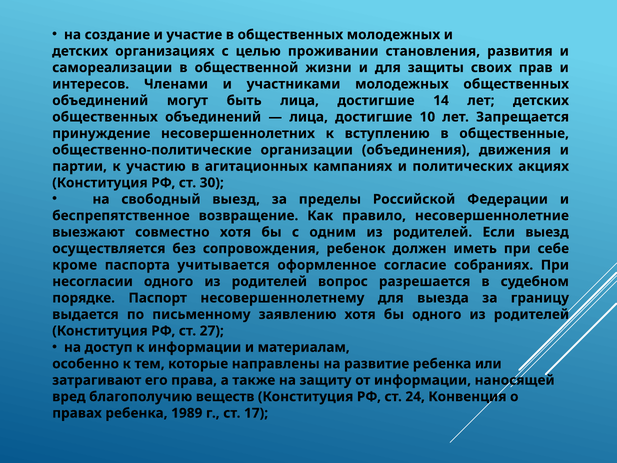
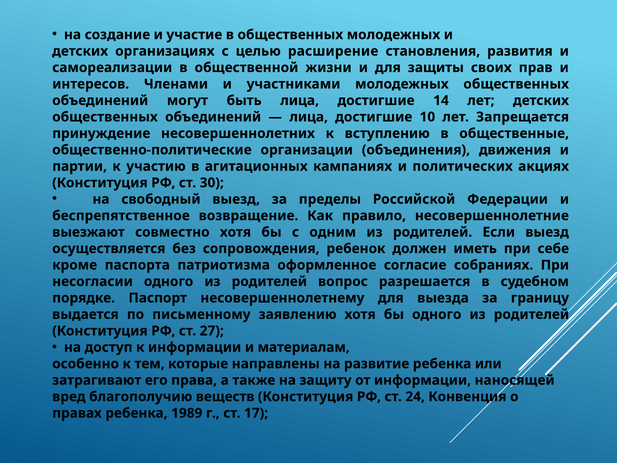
проживании: проживании -> расширение
учитывается: учитывается -> патриотизма
